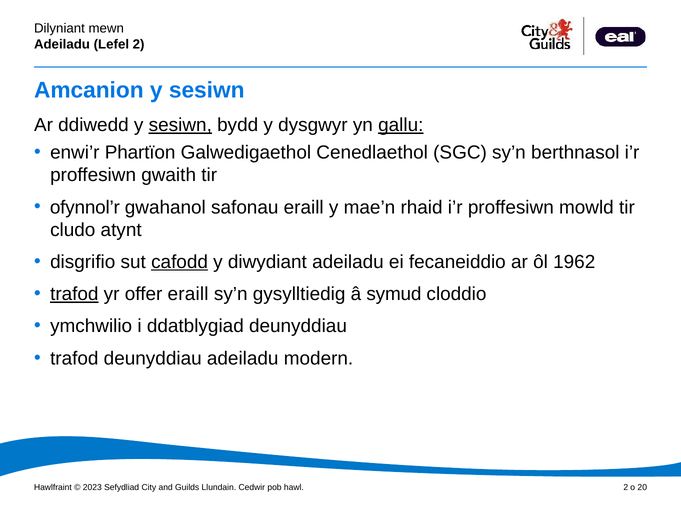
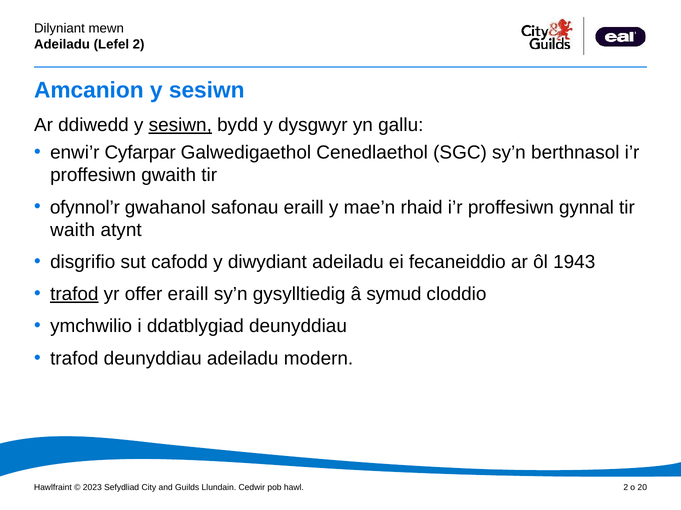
gallu underline: present -> none
Phartïon: Phartïon -> Cyfarpar
mowld: mowld -> gynnal
cludo: cludo -> waith
cafodd underline: present -> none
1962: 1962 -> 1943
